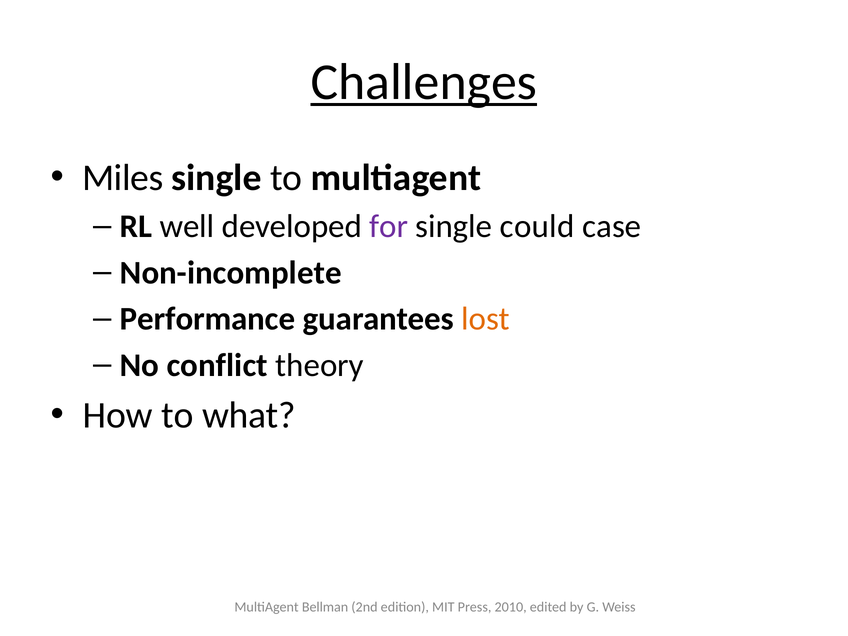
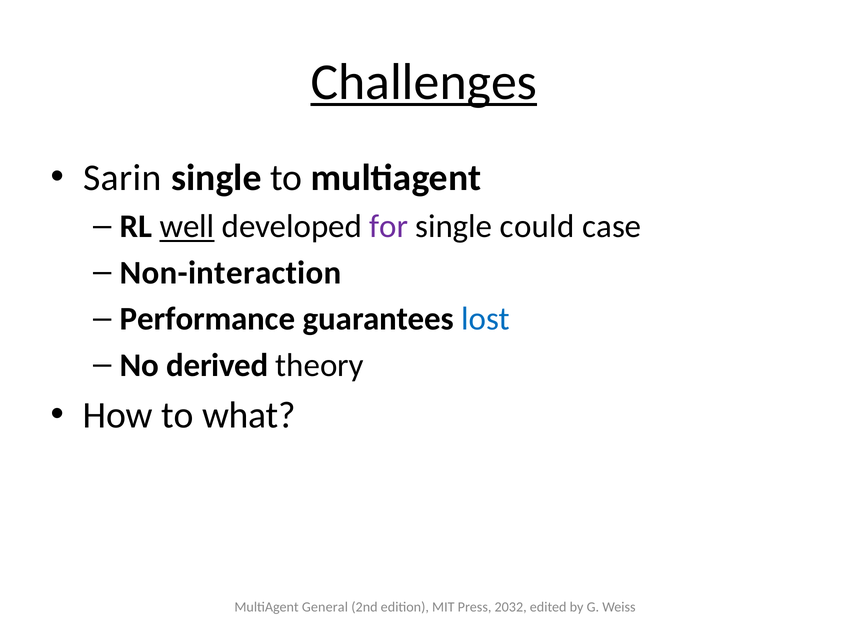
Miles: Miles -> Sarin
well underline: none -> present
Non-incomplete: Non-incomplete -> Non-interaction
lost colour: orange -> blue
conflict: conflict -> derived
Bellman: Bellman -> General
2010: 2010 -> 2032
